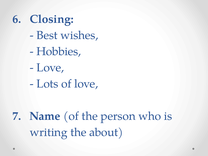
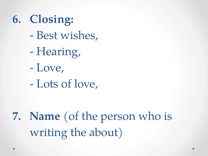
Hobbies: Hobbies -> Hearing
